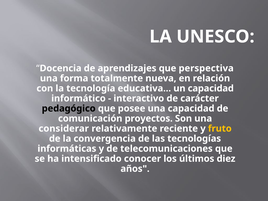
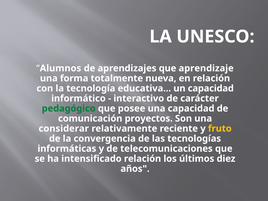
Docencia: Docencia -> Alumnos
perspectiva: perspectiva -> aprendizaje
pedagógico colour: black -> green
intensificado conocer: conocer -> relación
